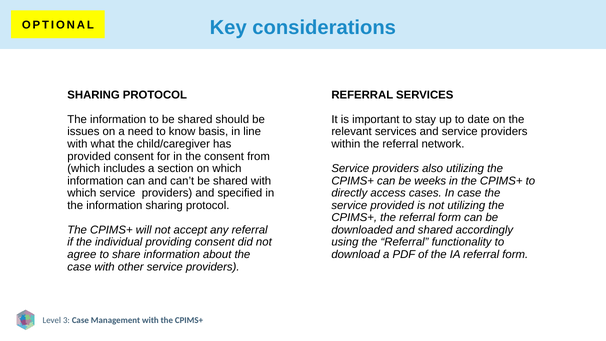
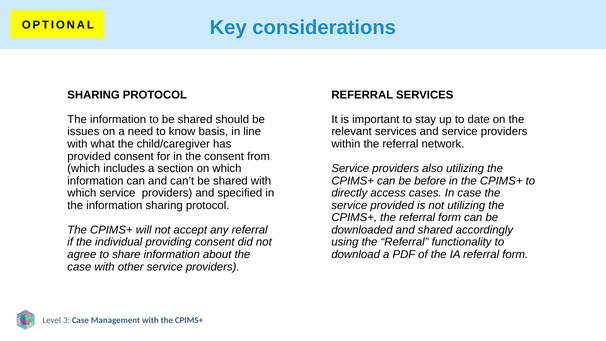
weeks: weeks -> before
